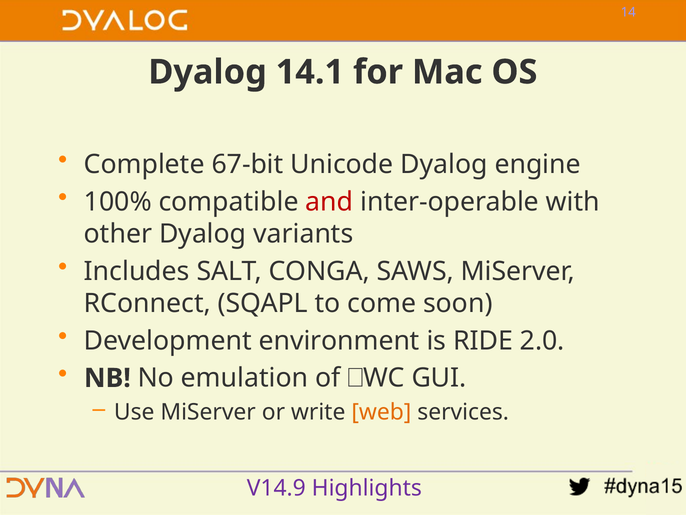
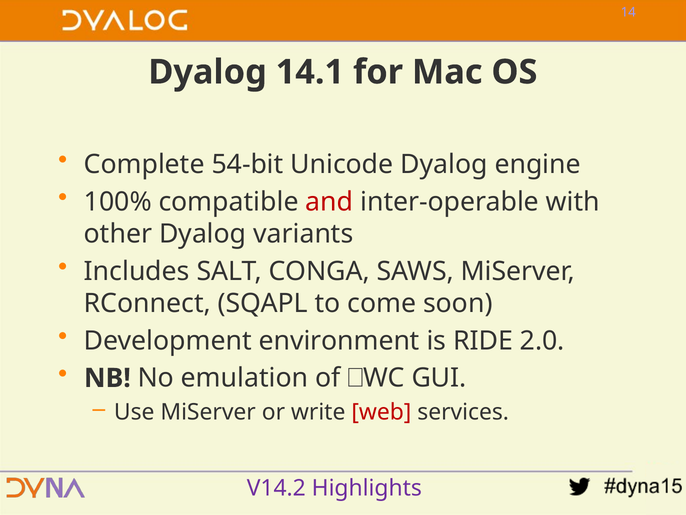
67-bit: 67-bit -> 54-bit
web colour: orange -> red
V14.9: V14.9 -> V14.2
